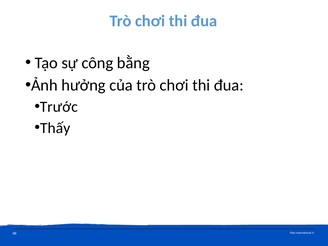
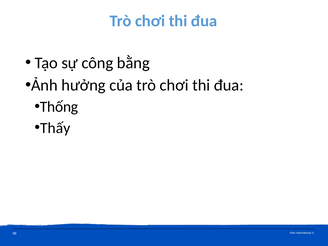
Trước: Trước -> Thống
